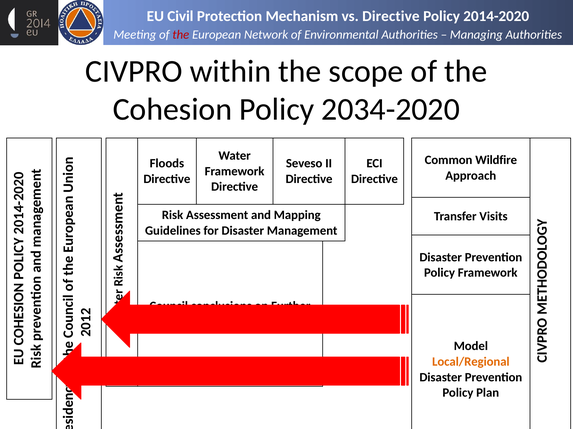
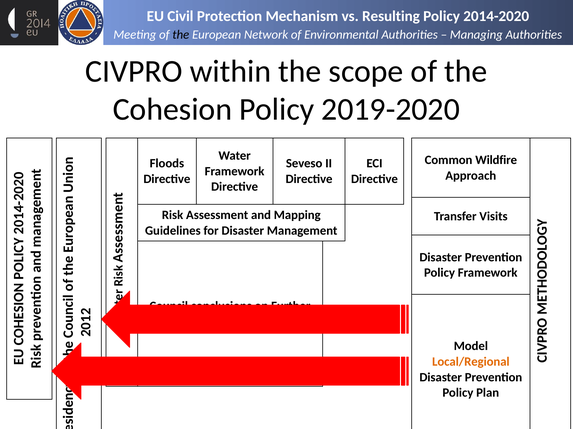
Directive at (391, 16): Directive -> Resulting
the at (181, 35) colour: red -> black
2034-2020: 2034-2020 -> 2019-2020
